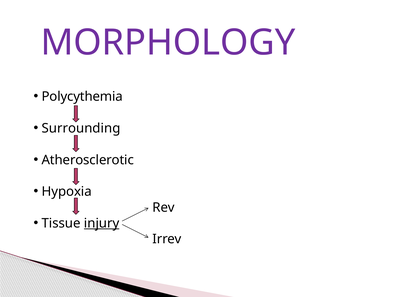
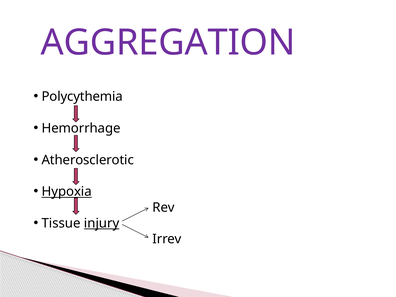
MORPHOLOGY: MORPHOLOGY -> AGGREGATION
Surrounding: Surrounding -> Hemorrhage
Hypoxia underline: none -> present
